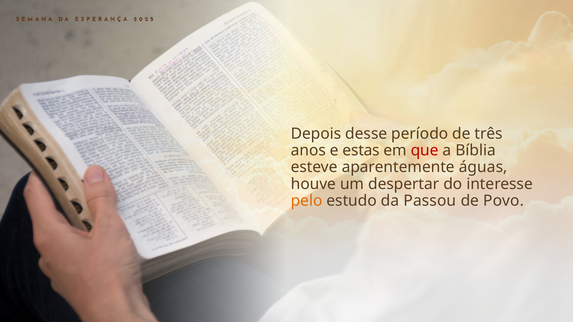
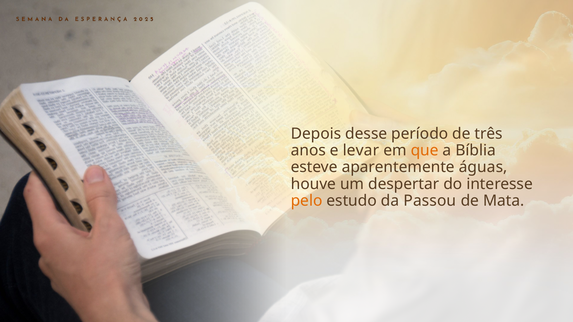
estas: estas -> levar
que colour: red -> orange
Povo: Povo -> Mata
